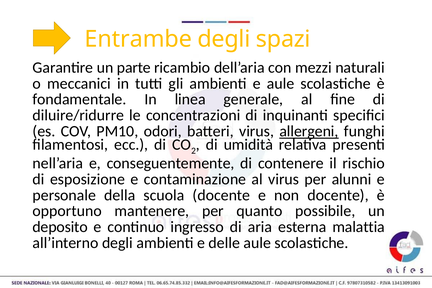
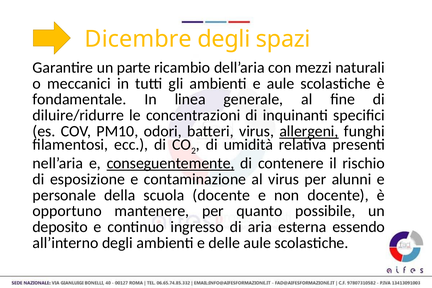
Entrambe: Entrambe -> Dicembre
conseguentemente underline: none -> present
malattia: malattia -> essendo
